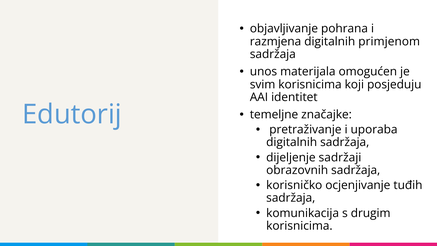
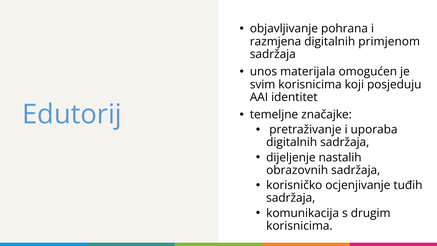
sadržaji: sadržaji -> nastalih
